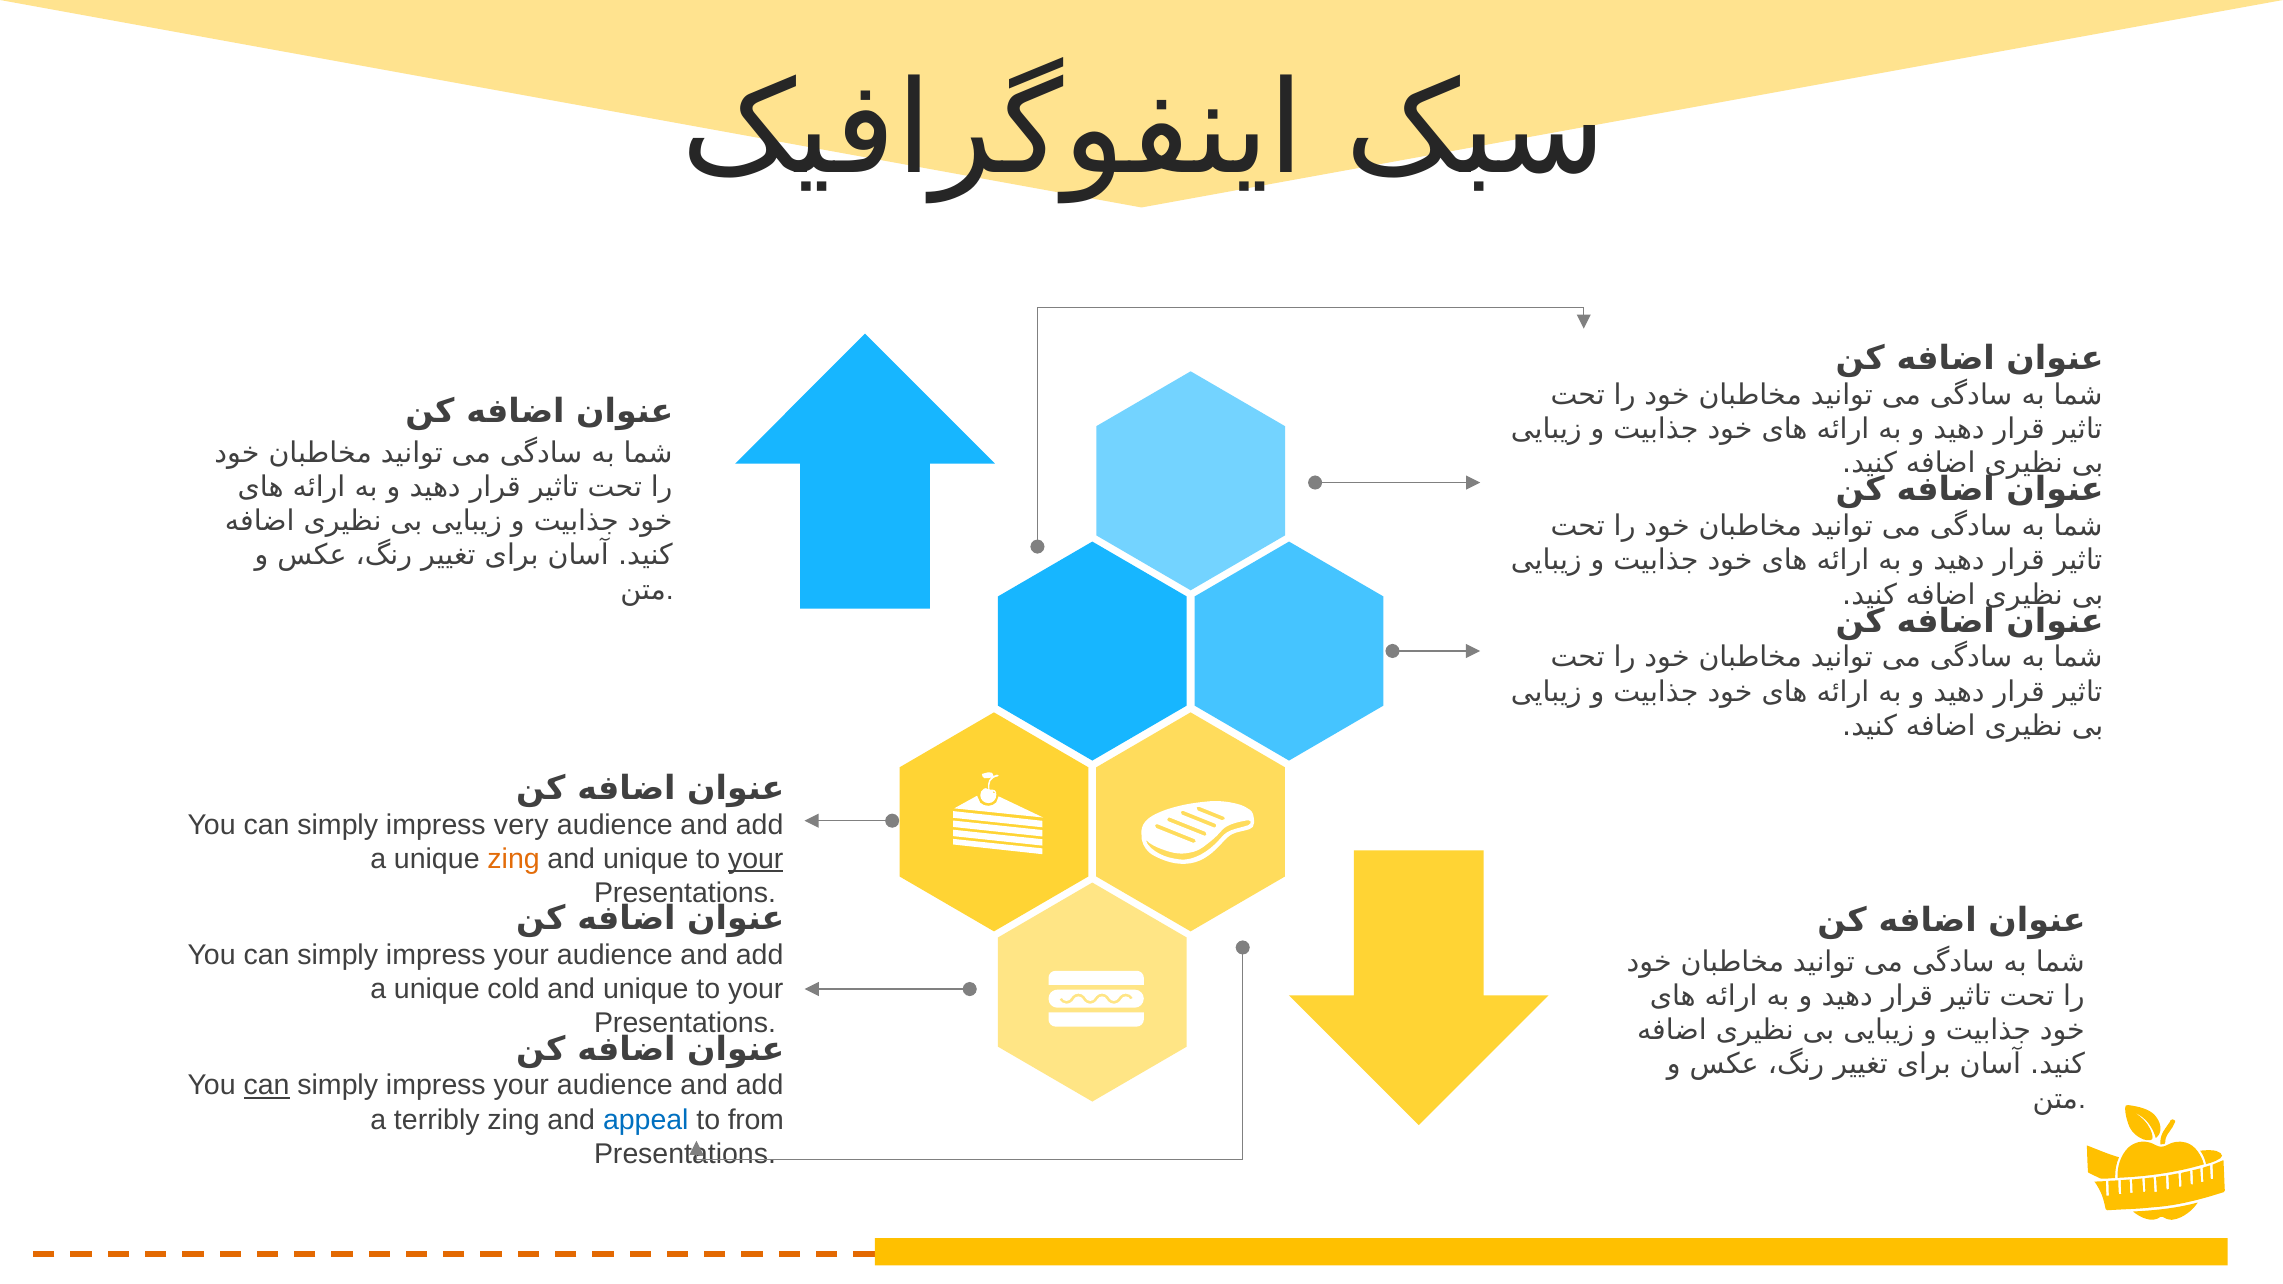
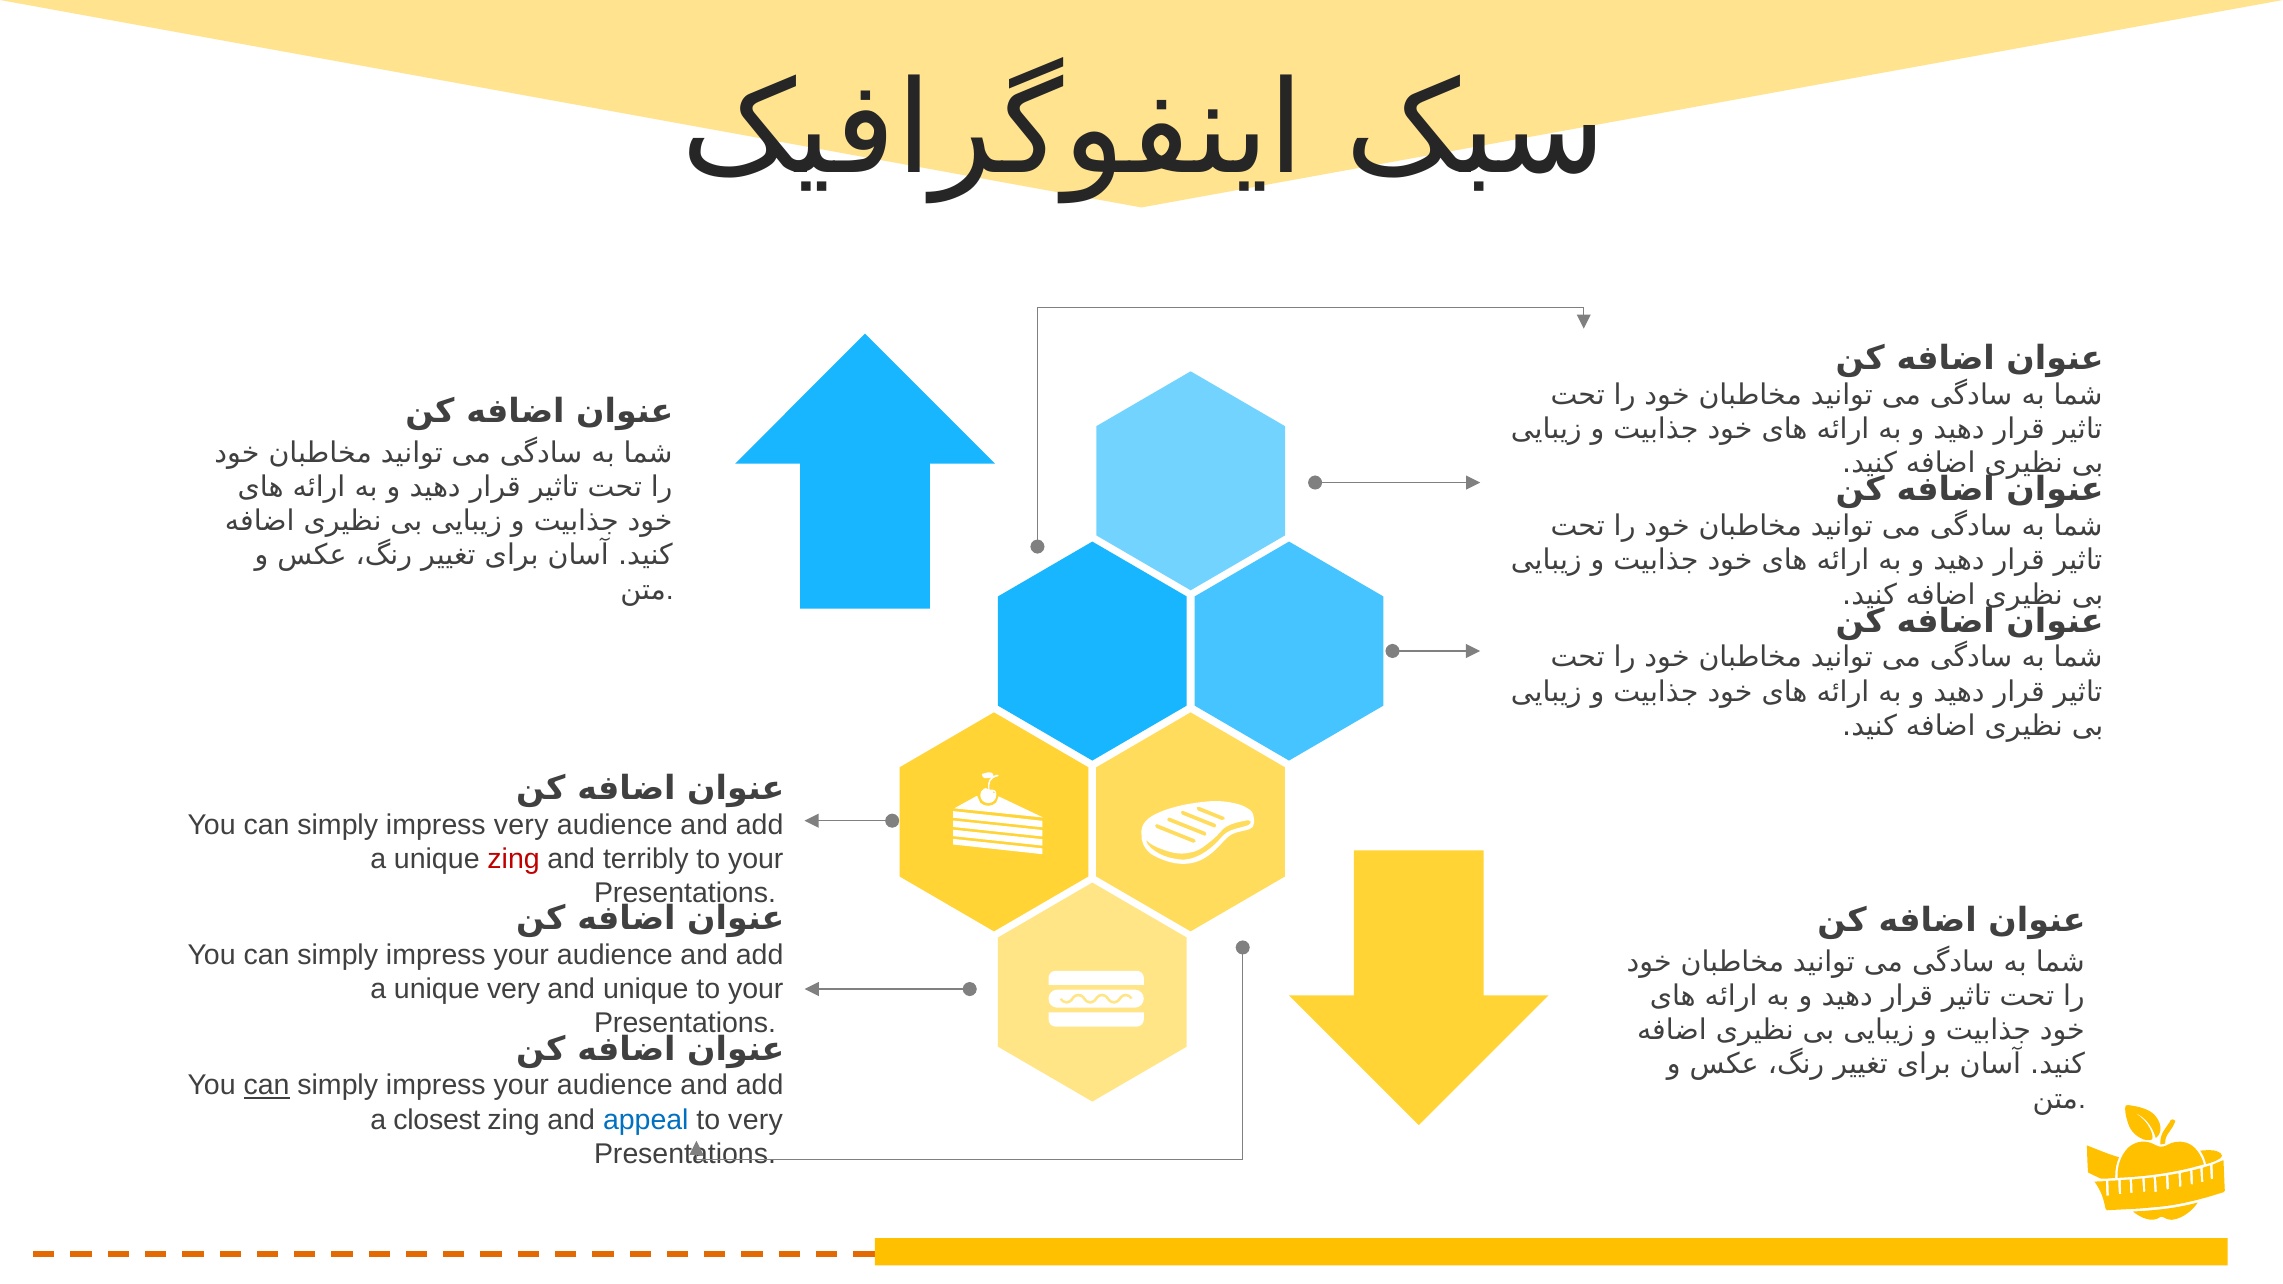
zing at (514, 859) colour: orange -> red
unique at (646, 859): unique -> terribly
your at (756, 859) underline: present -> none
unique cold: cold -> very
terribly: terribly -> closest
to from: from -> very
